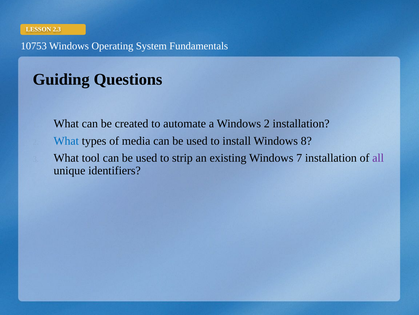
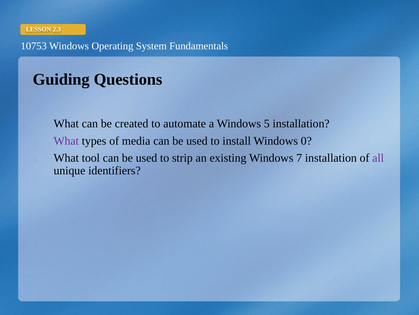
Windows 2: 2 -> 5
What at (66, 140) colour: blue -> purple
8: 8 -> 0
